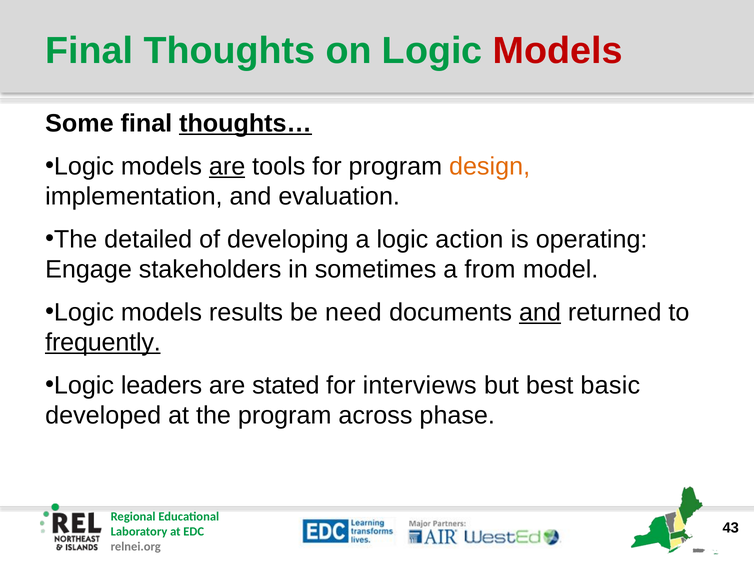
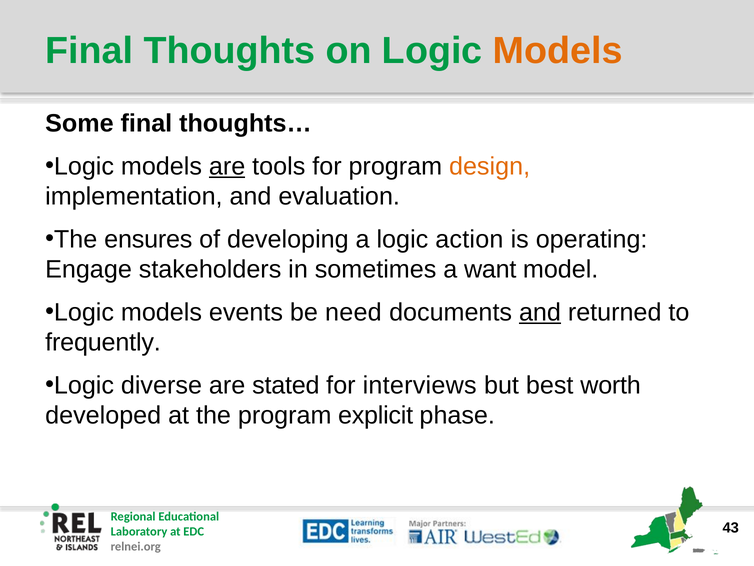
Models at (558, 51) colour: red -> orange
thoughts… underline: present -> none
detailed: detailed -> ensures
from: from -> want
results: results -> events
frequently underline: present -> none
leaders: leaders -> diverse
basic: basic -> worth
across: across -> explicit
